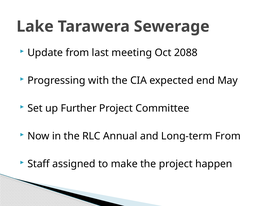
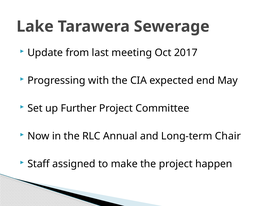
2088: 2088 -> 2017
Long-term From: From -> Chair
